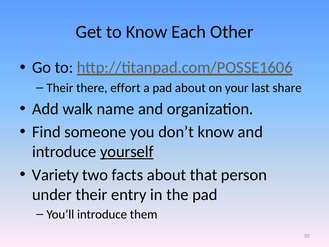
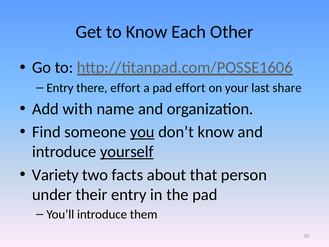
Their at (60, 88): Their -> Entry
pad about: about -> effort
walk: walk -> with
you underline: none -> present
